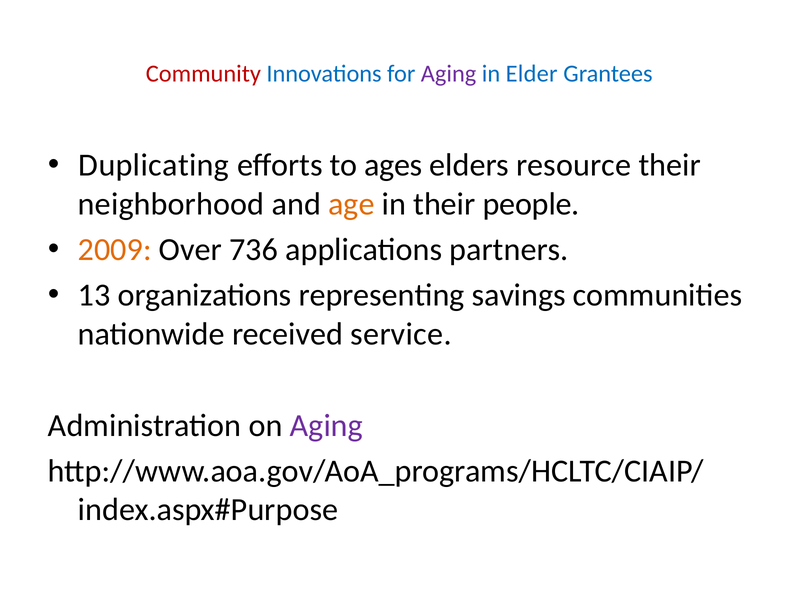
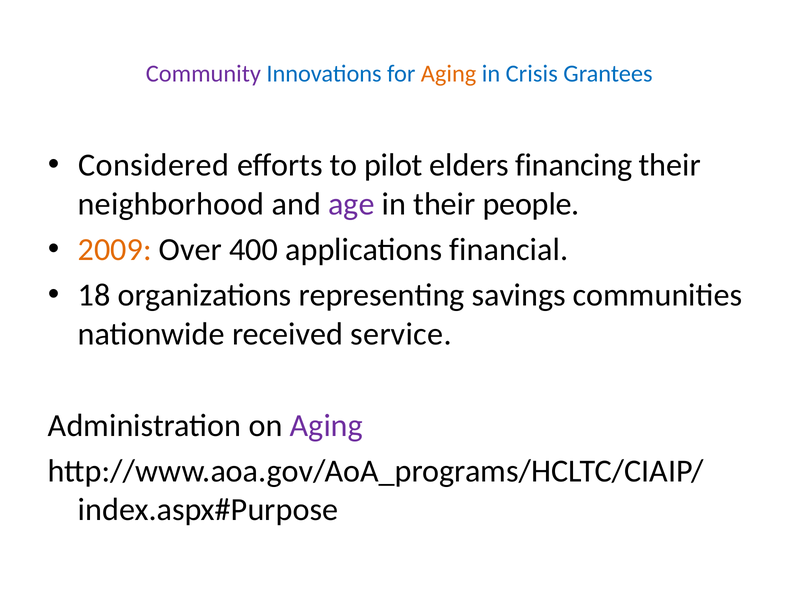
Community colour: red -> purple
Aging at (449, 74) colour: purple -> orange
Elder: Elder -> Crisis
Duplicating: Duplicating -> Considered
ages: ages -> pilot
resource: resource -> financing
age colour: orange -> purple
736: 736 -> 400
partners: partners -> financial
13: 13 -> 18
